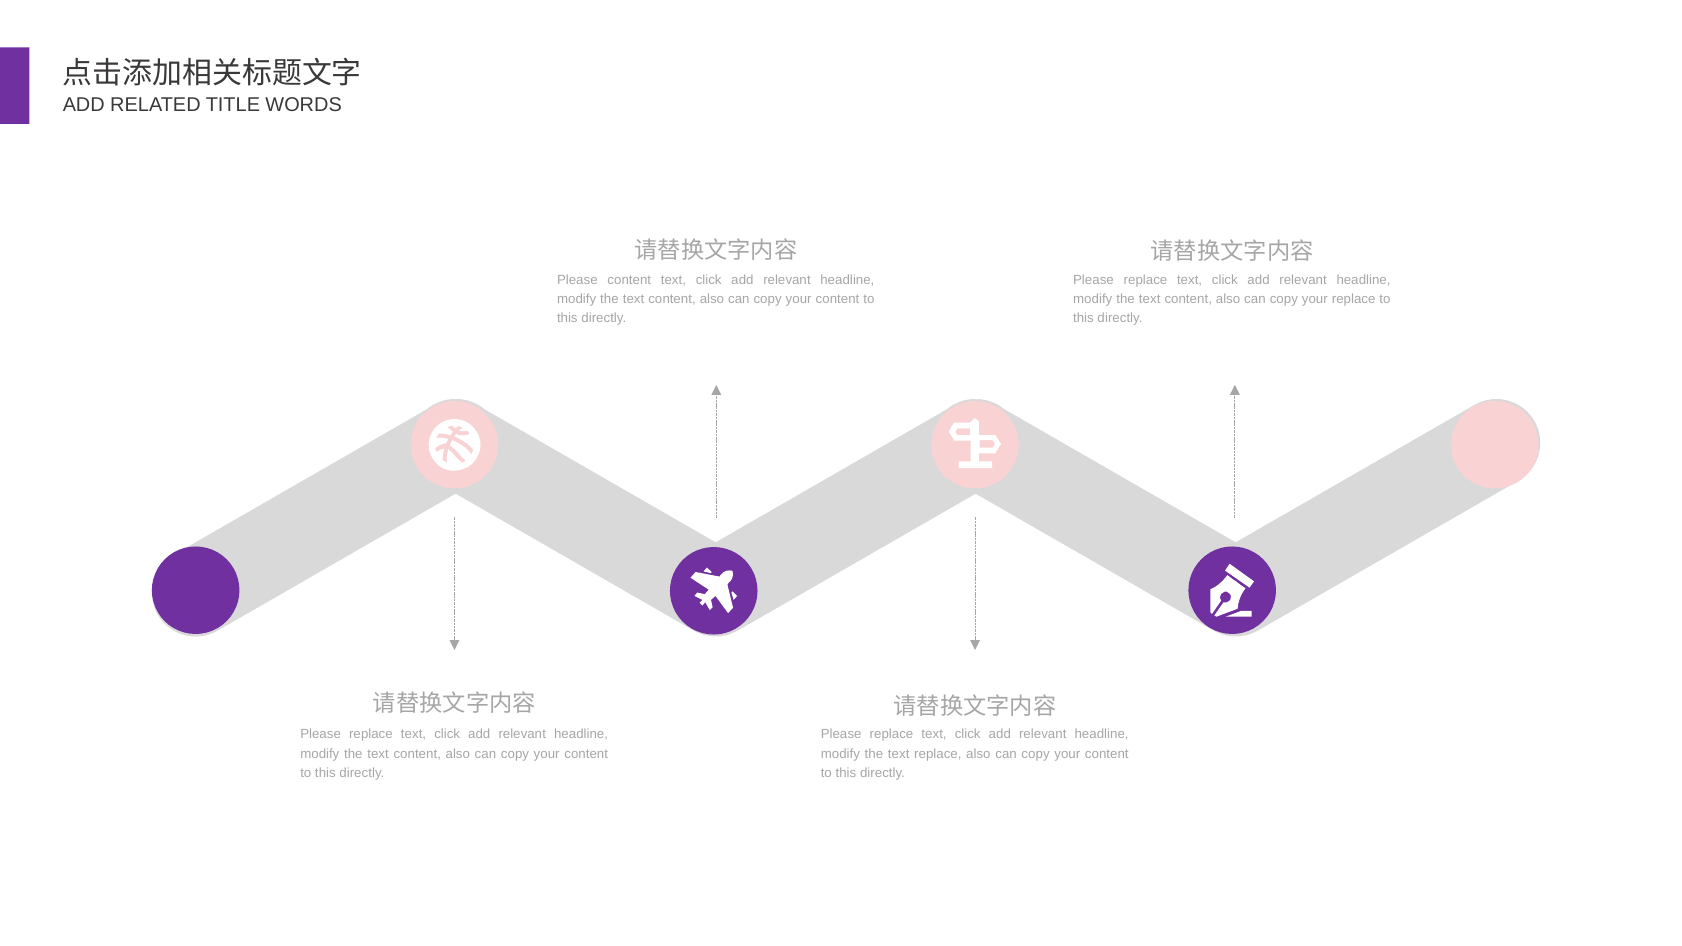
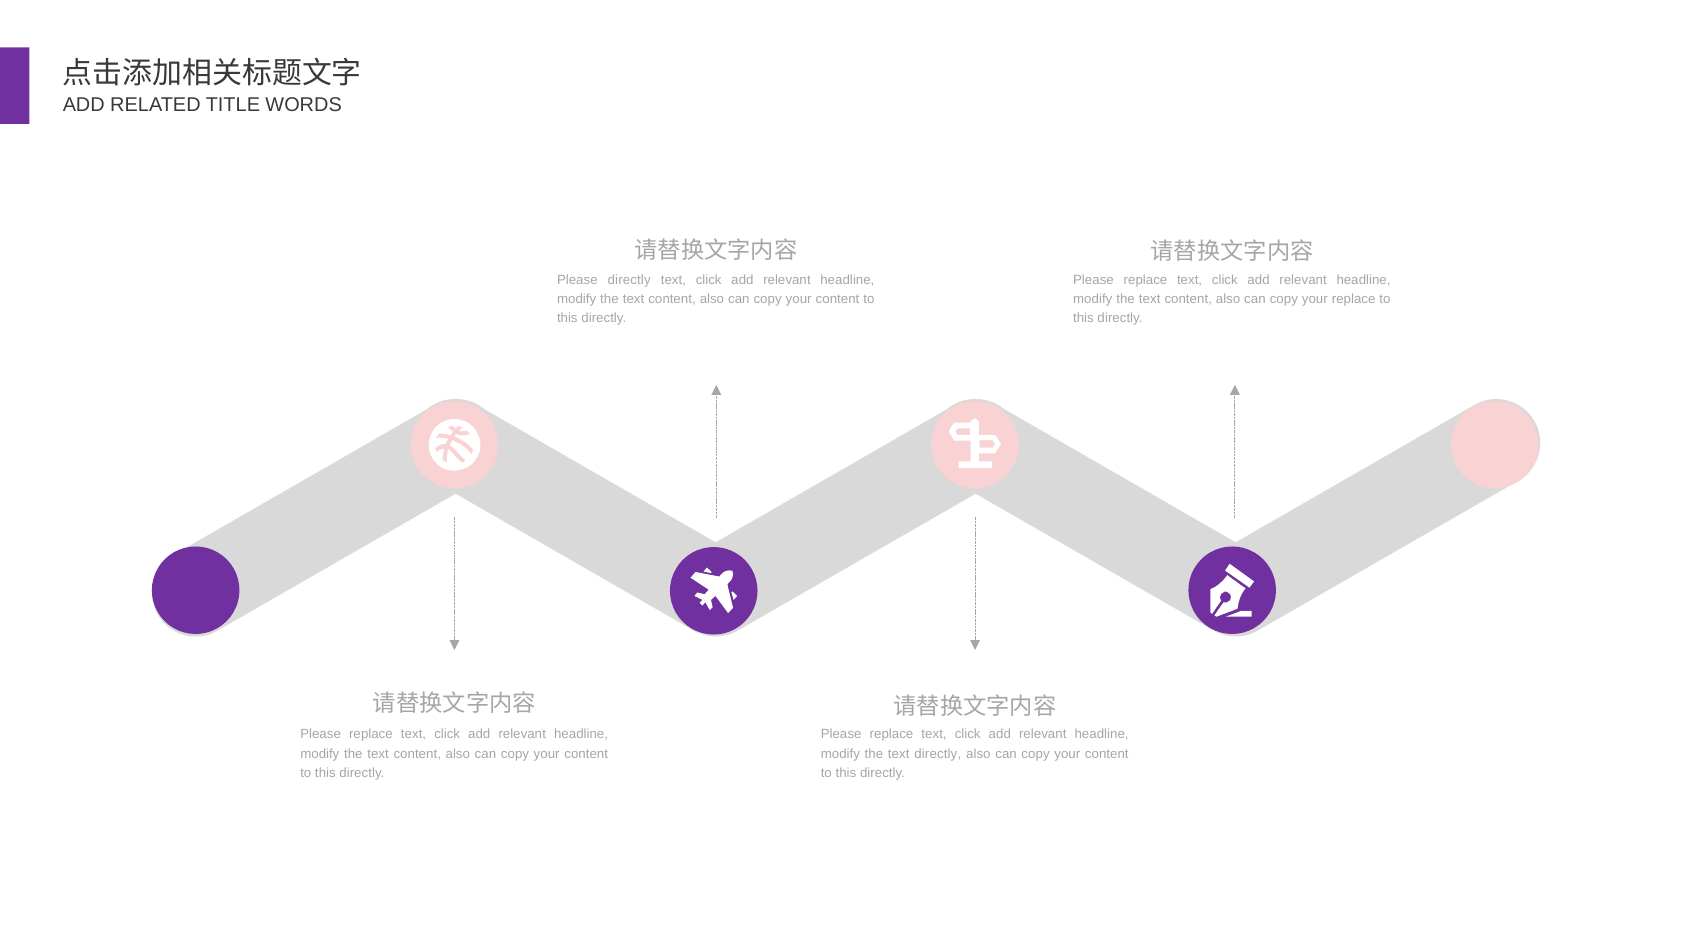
Please content: content -> directly
text replace: replace -> directly
